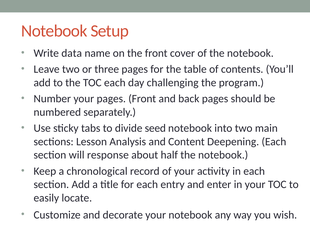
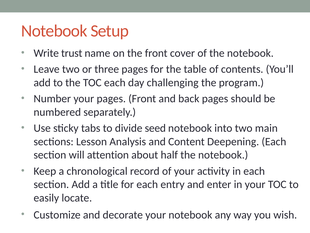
data: data -> trust
response: response -> attention
